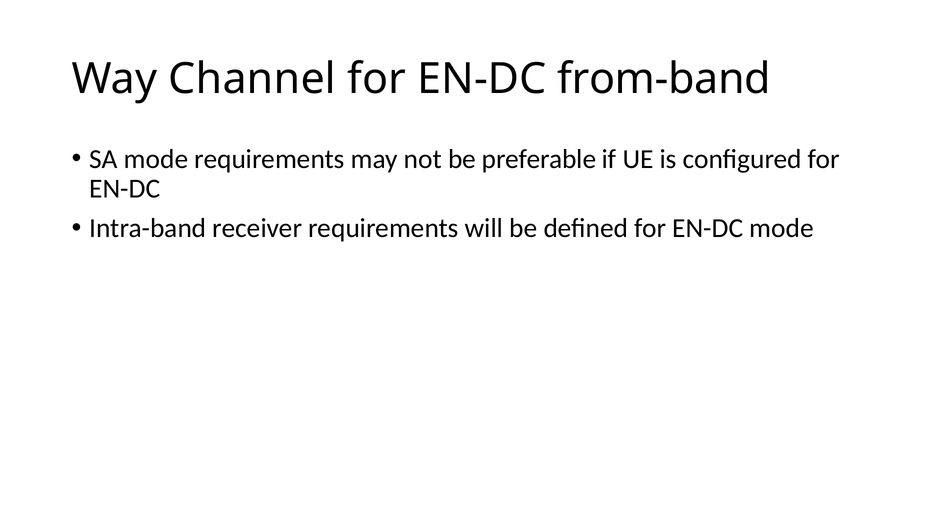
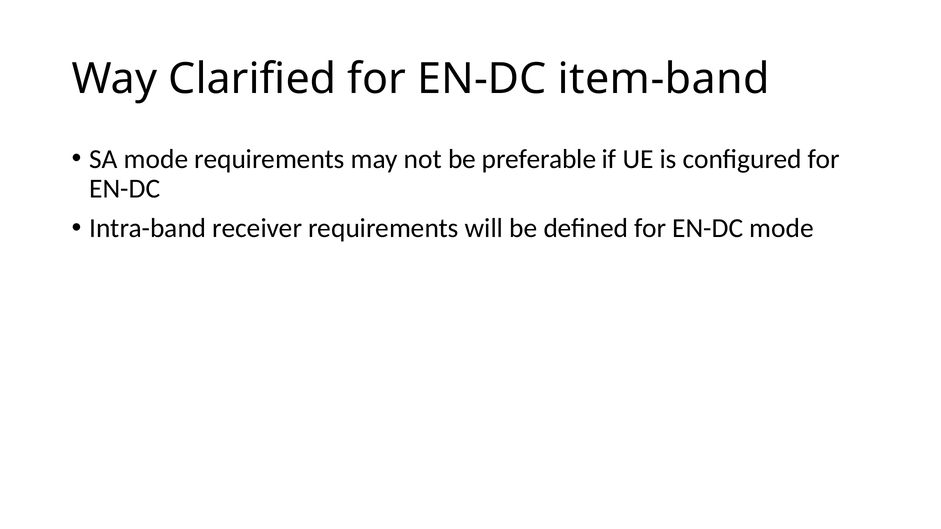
Channel: Channel -> Clarified
from-band: from-band -> item-band
